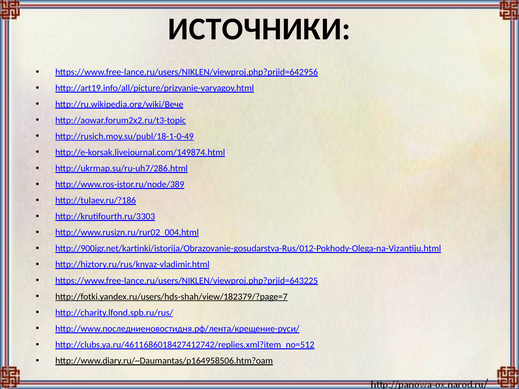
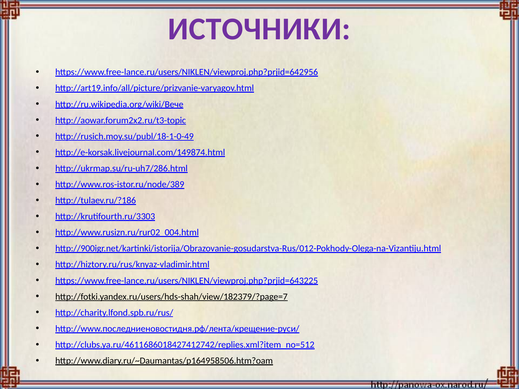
ИСТОЧНИКИ colour: black -> purple
